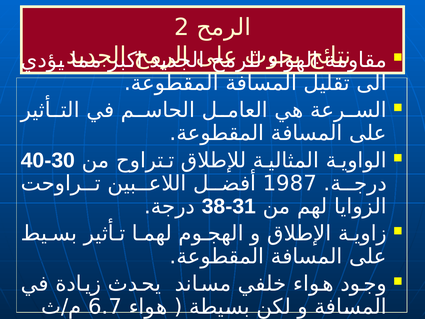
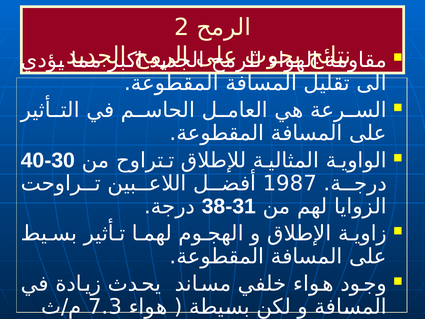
6.7: 6.7 -> 7.3
